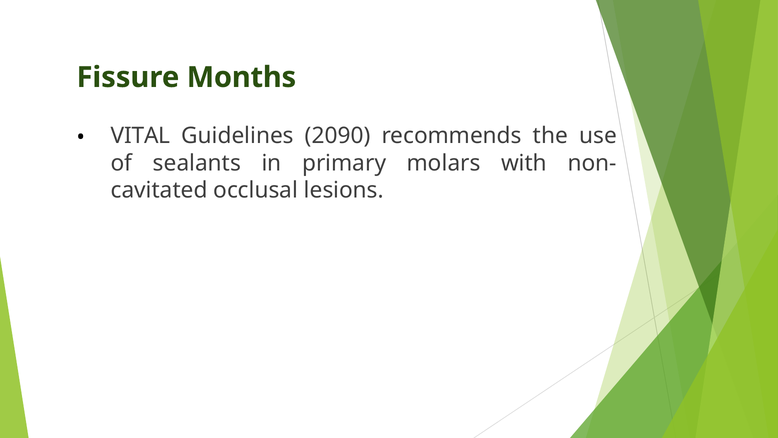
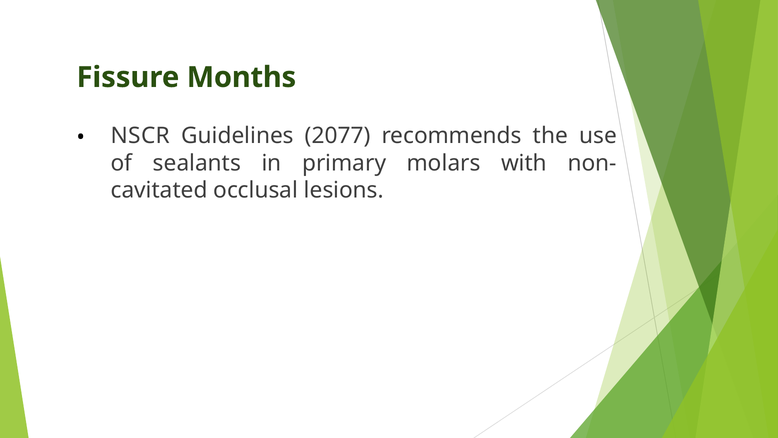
VITAL: VITAL -> NSCR
2090: 2090 -> 2077
